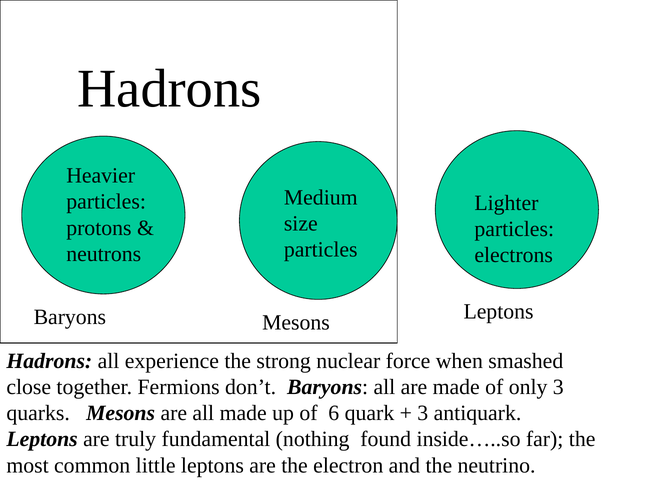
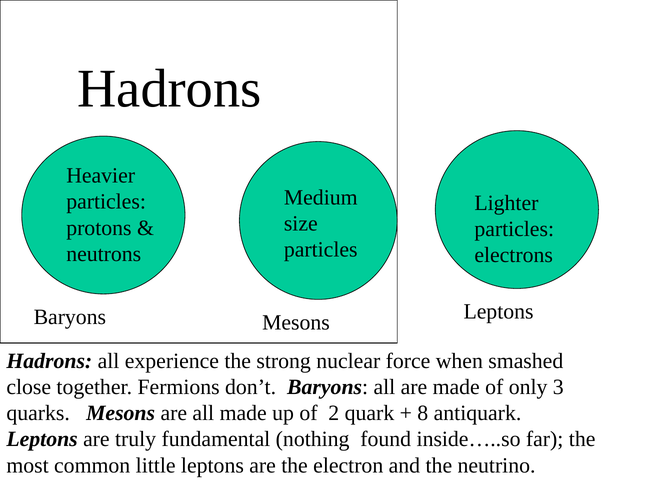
6: 6 -> 2
3 at (423, 413): 3 -> 8
